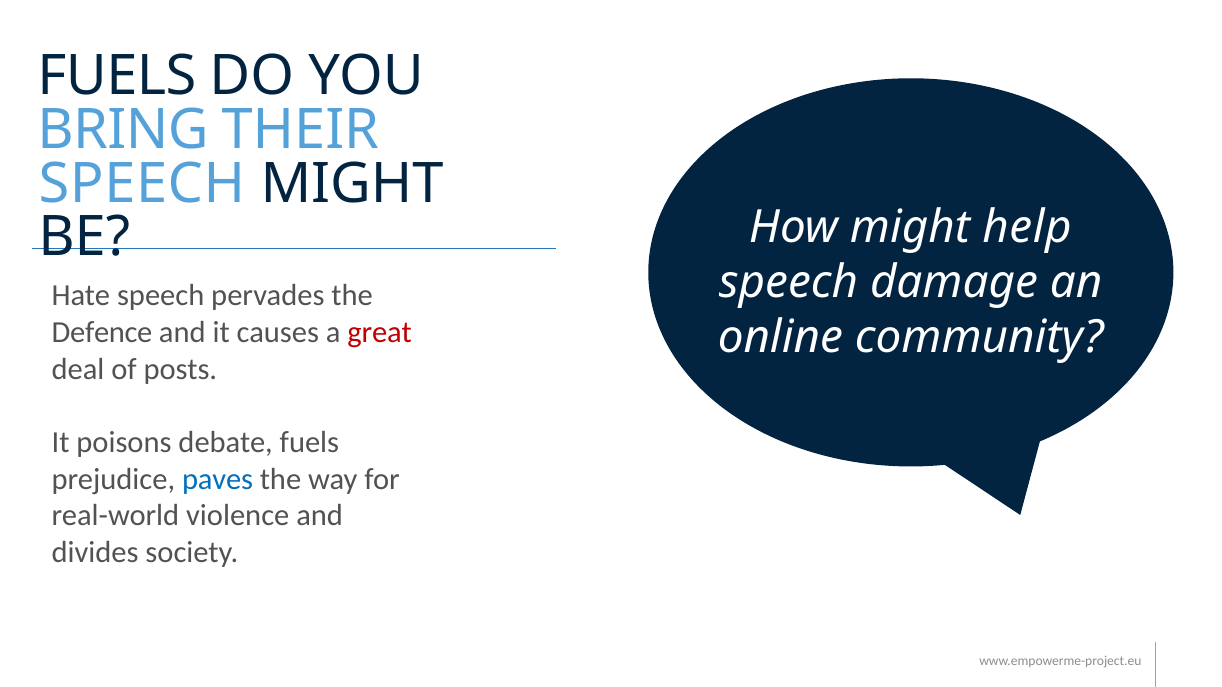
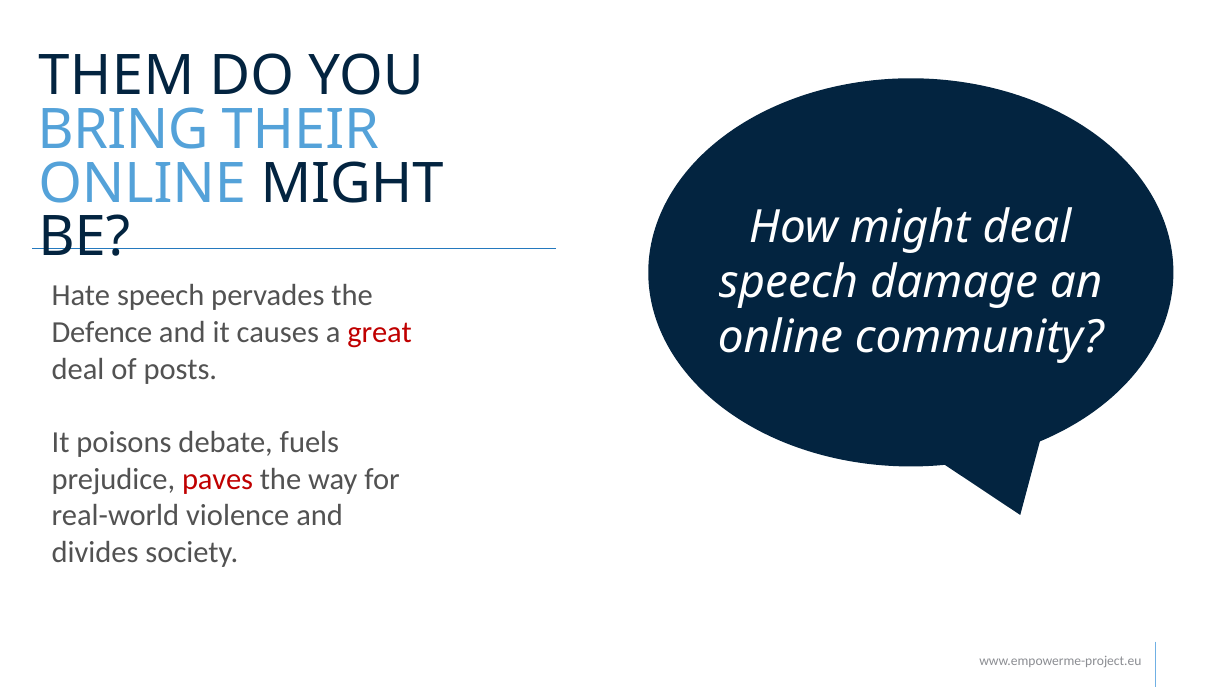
FUELS at (117, 76): FUELS -> THEM
SPEECH at (142, 184): SPEECH -> ONLINE
might help: help -> deal
paves colour: blue -> red
